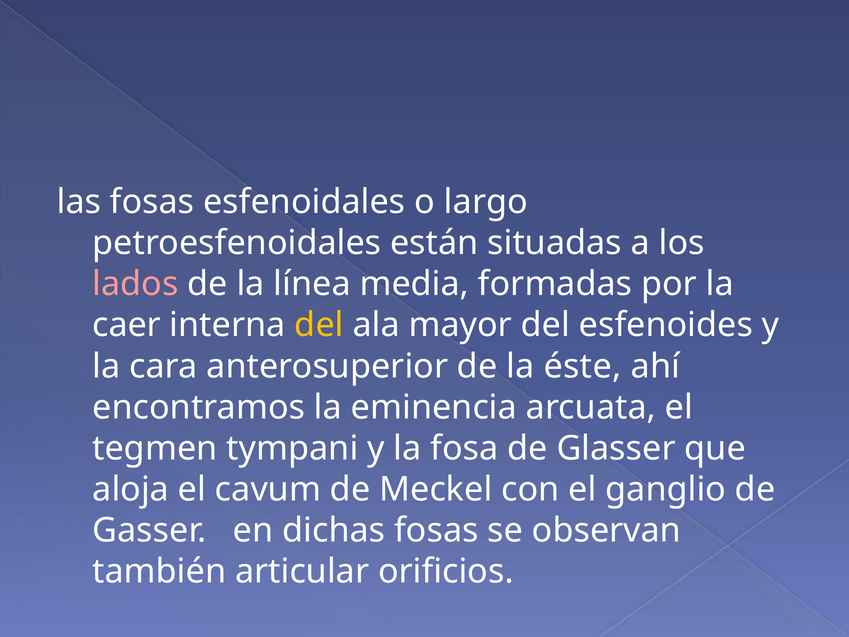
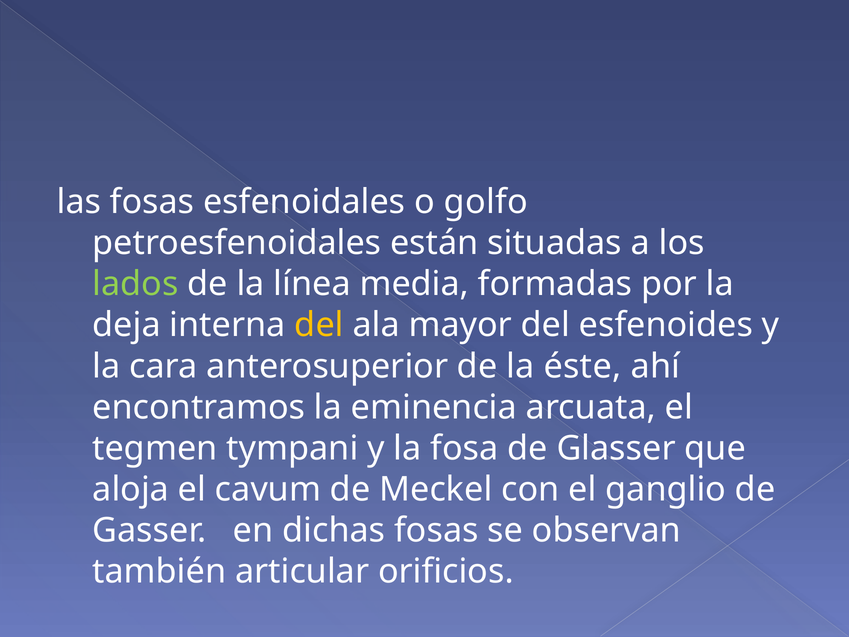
largo: largo -> golfo
lados colour: pink -> light green
caer: caer -> deja
